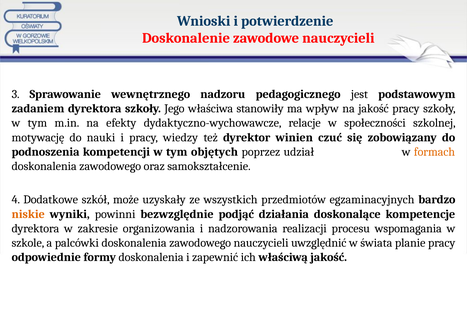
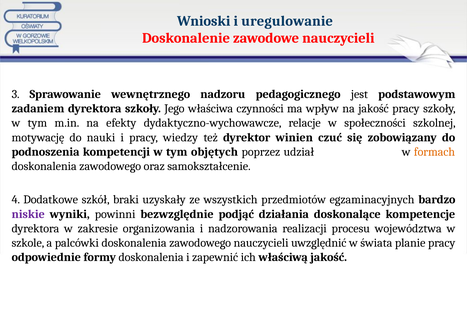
potwierdzenie: potwierdzenie -> uregulowanie
stanowiły: stanowiły -> czynności
może: może -> braki
niskie colour: orange -> purple
wspomagania: wspomagania -> województwa
